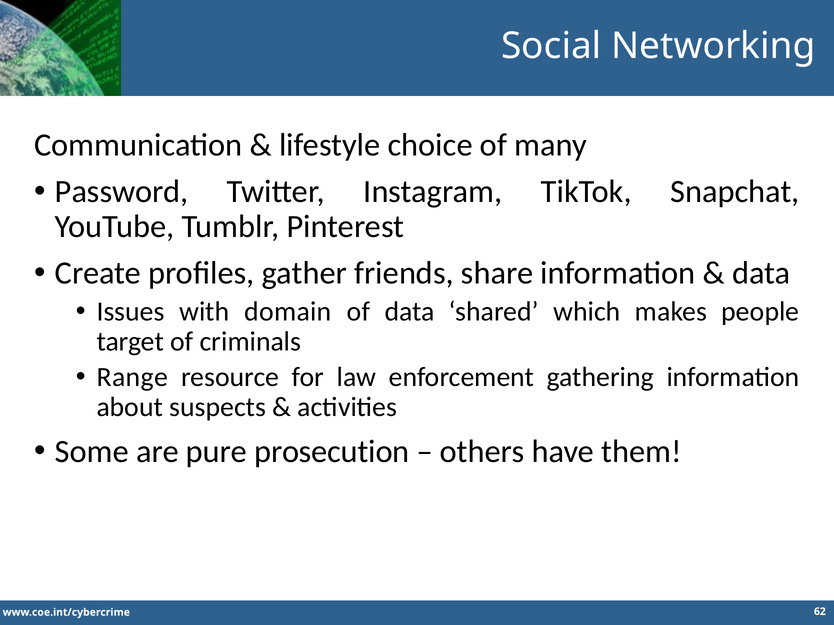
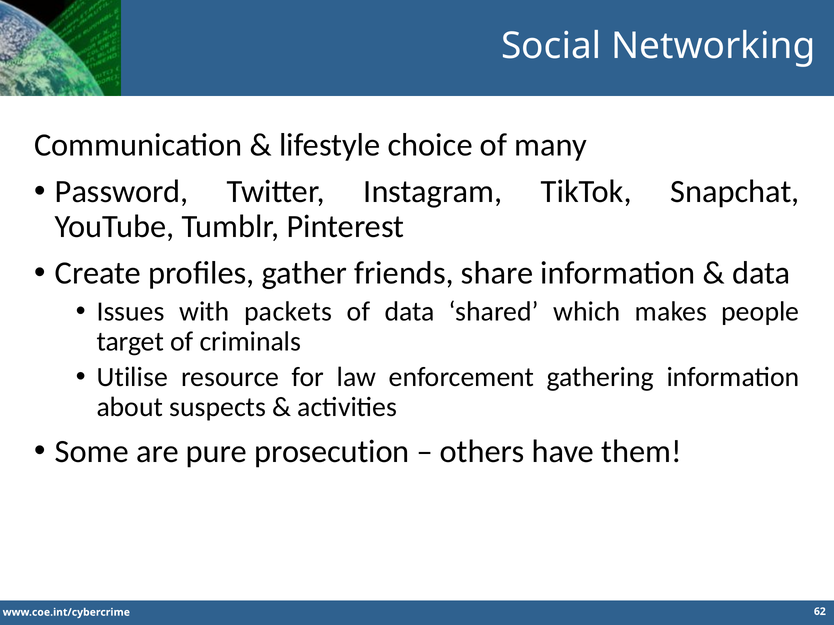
domain: domain -> packets
Range: Range -> Utilise
